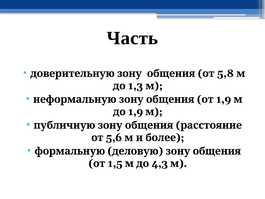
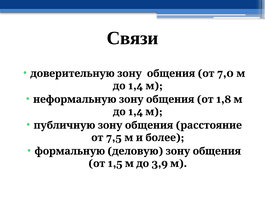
Часть: Часть -> Связи
5,8: 5,8 -> 7,0
1,3 at (136, 86): 1,3 -> 1,4
1,9 at (224, 99): 1,9 -> 1,8
1,9 at (136, 112): 1,9 -> 1,4
5,6: 5,6 -> 7,5
4,3: 4,3 -> 3,9
